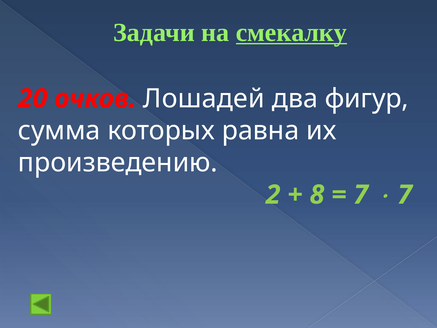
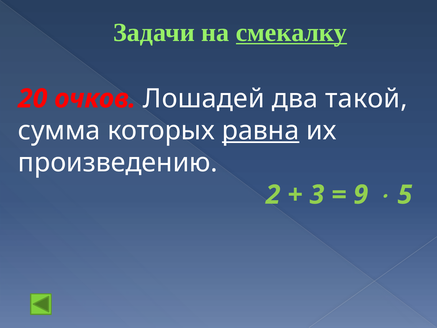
фигур: фигур -> такой
равна underline: none -> present
8: 8 -> 3
7 at (361, 195): 7 -> 9
7 at (405, 195): 7 -> 5
